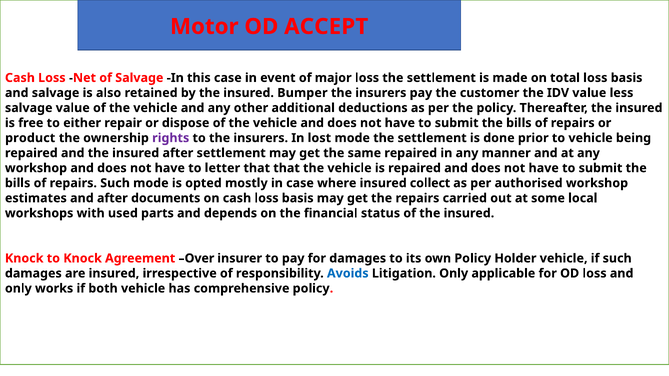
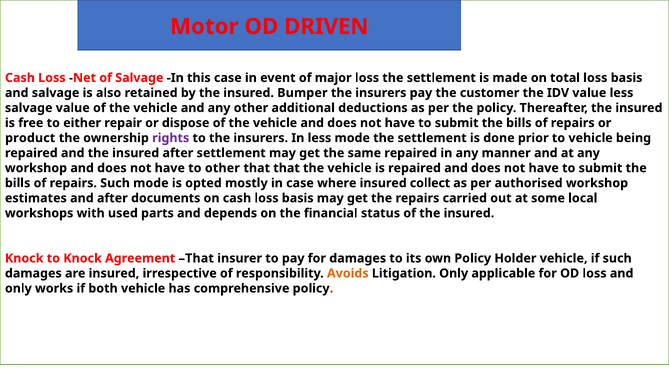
ACCEPT: ACCEPT -> DRIVEN
In lost: lost -> less
to letter: letter -> other
Agreement Over: Over -> That
Avoids colour: blue -> orange
